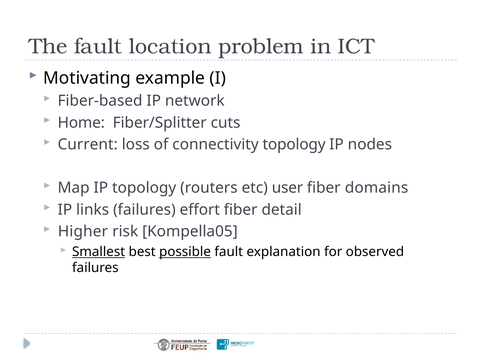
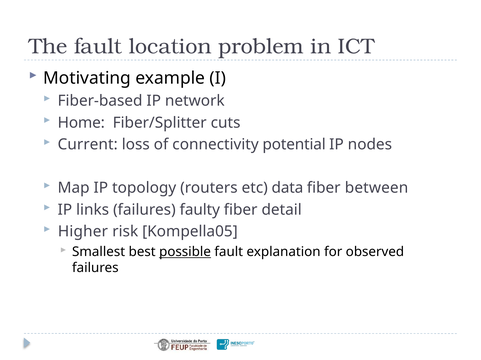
connectivity topology: topology -> potential
user: user -> data
domains: domains -> between
effort: effort -> faulty
Smallest underline: present -> none
